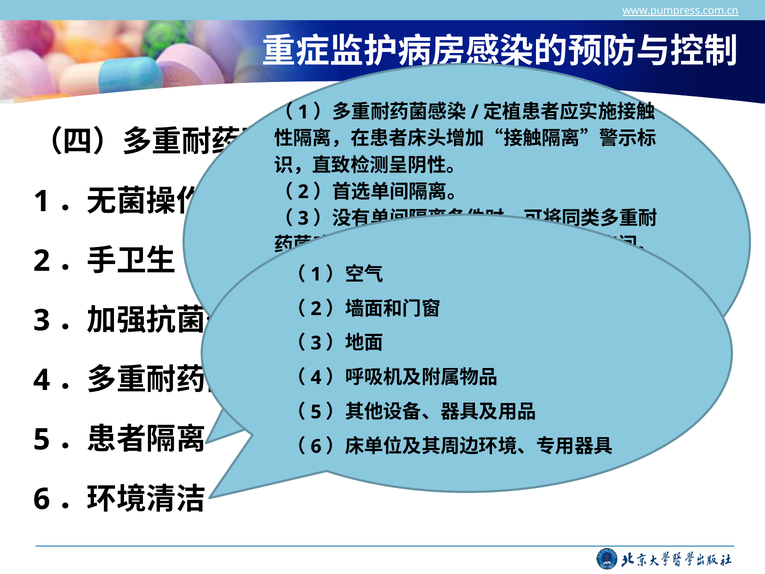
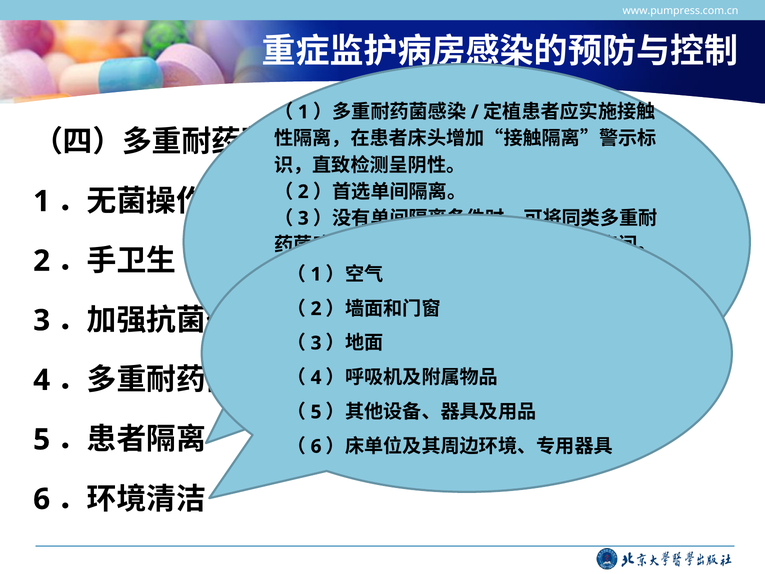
www.pumpress.com.cn underline: present -> none
